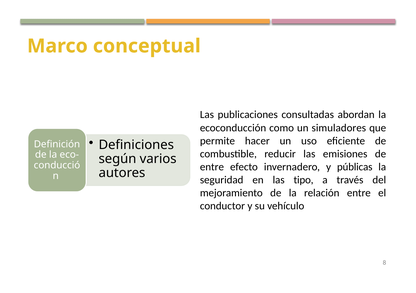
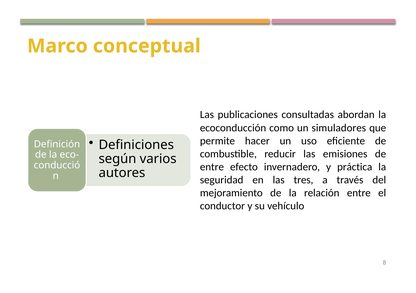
públicas: públicas -> práctica
tipo: tipo -> tres
